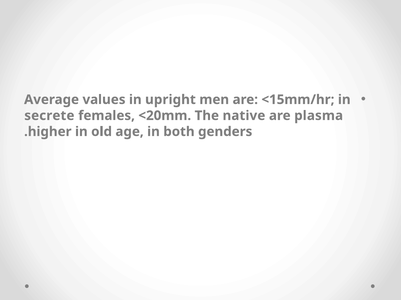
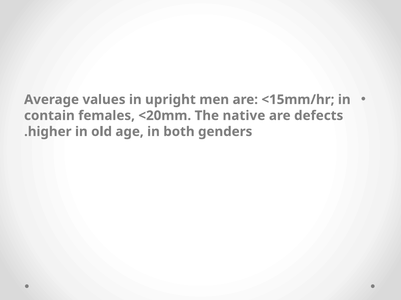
secrete: secrete -> contain
plasma: plasma -> defects
